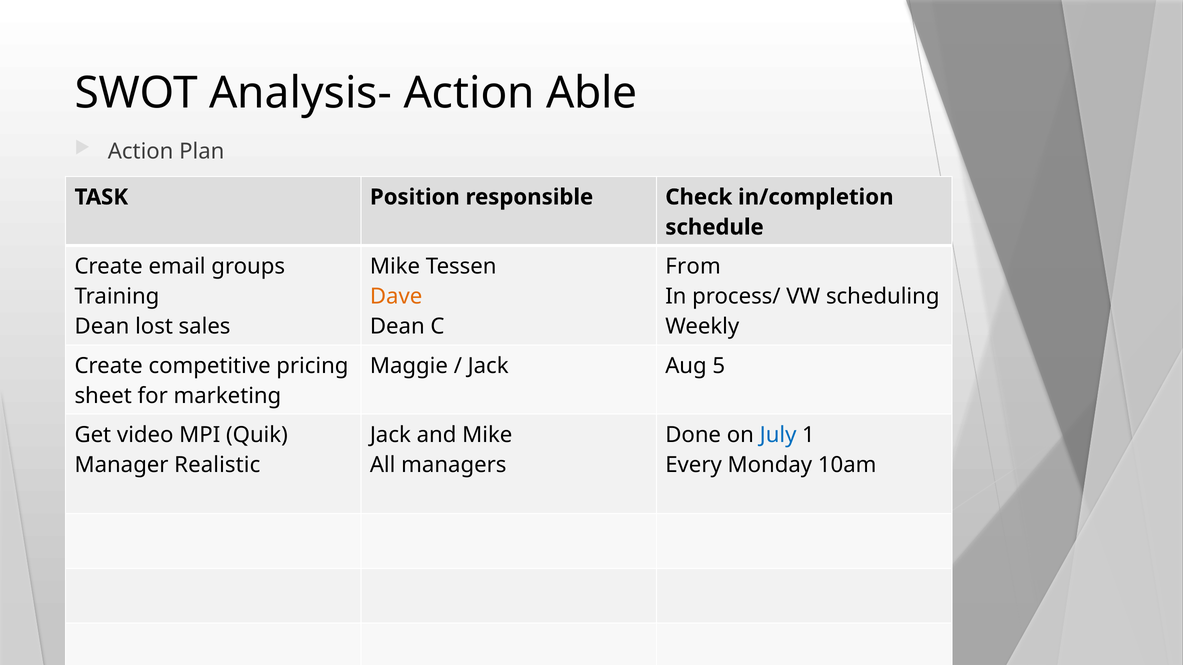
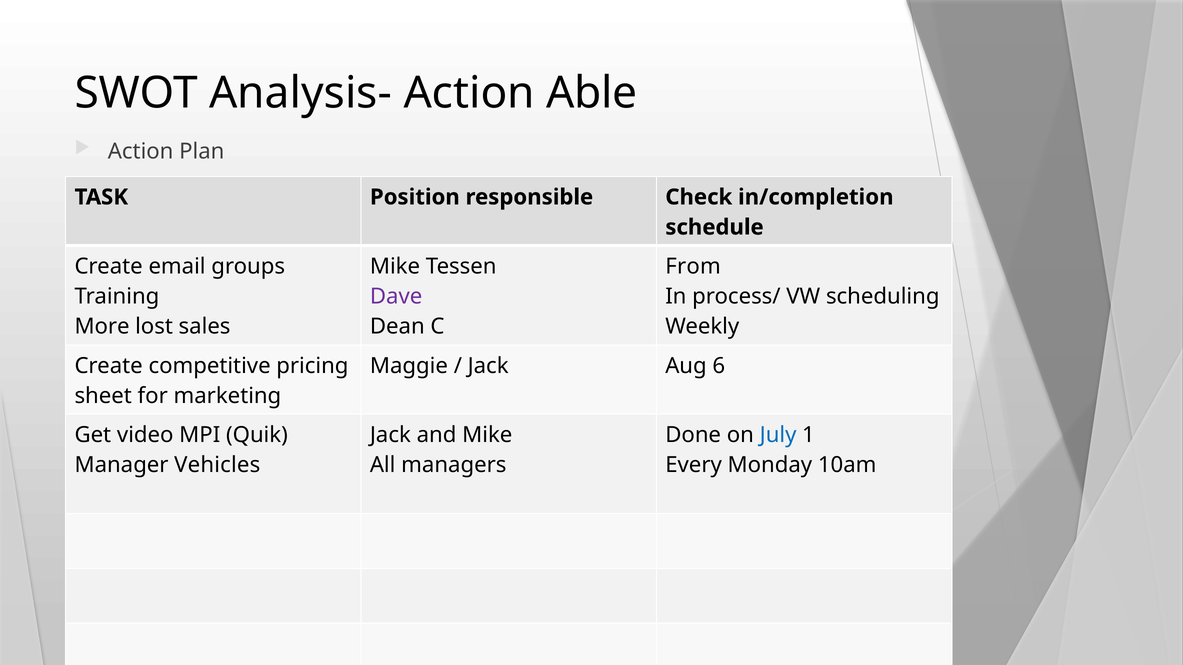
Dave colour: orange -> purple
Dean at (102, 327): Dean -> More
5: 5 -> 6
Realistic: Realistic -> Vehicles
